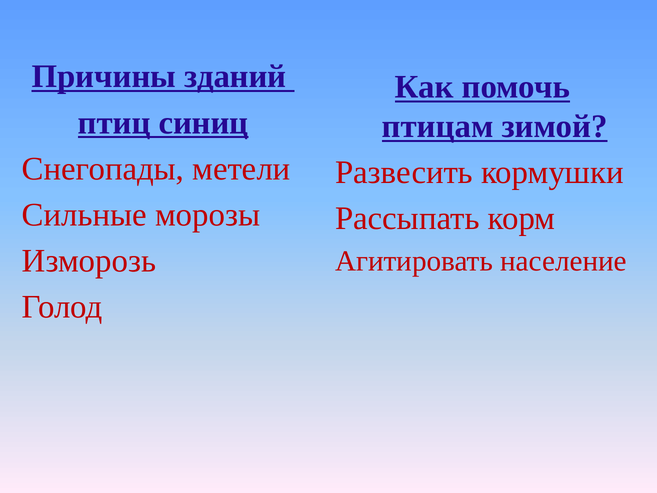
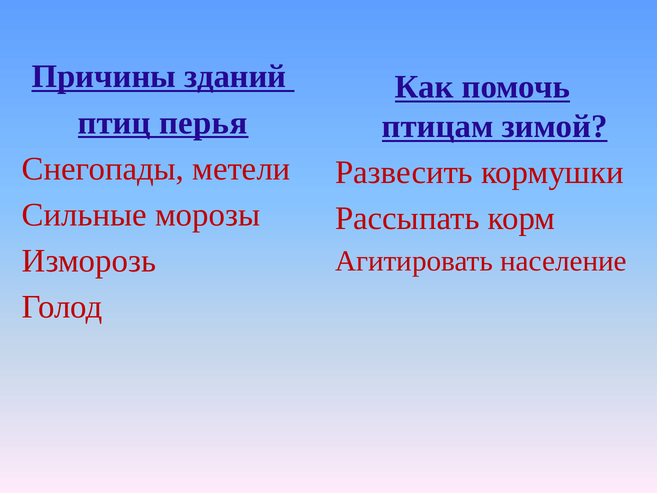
синиц: синиц -> перья
